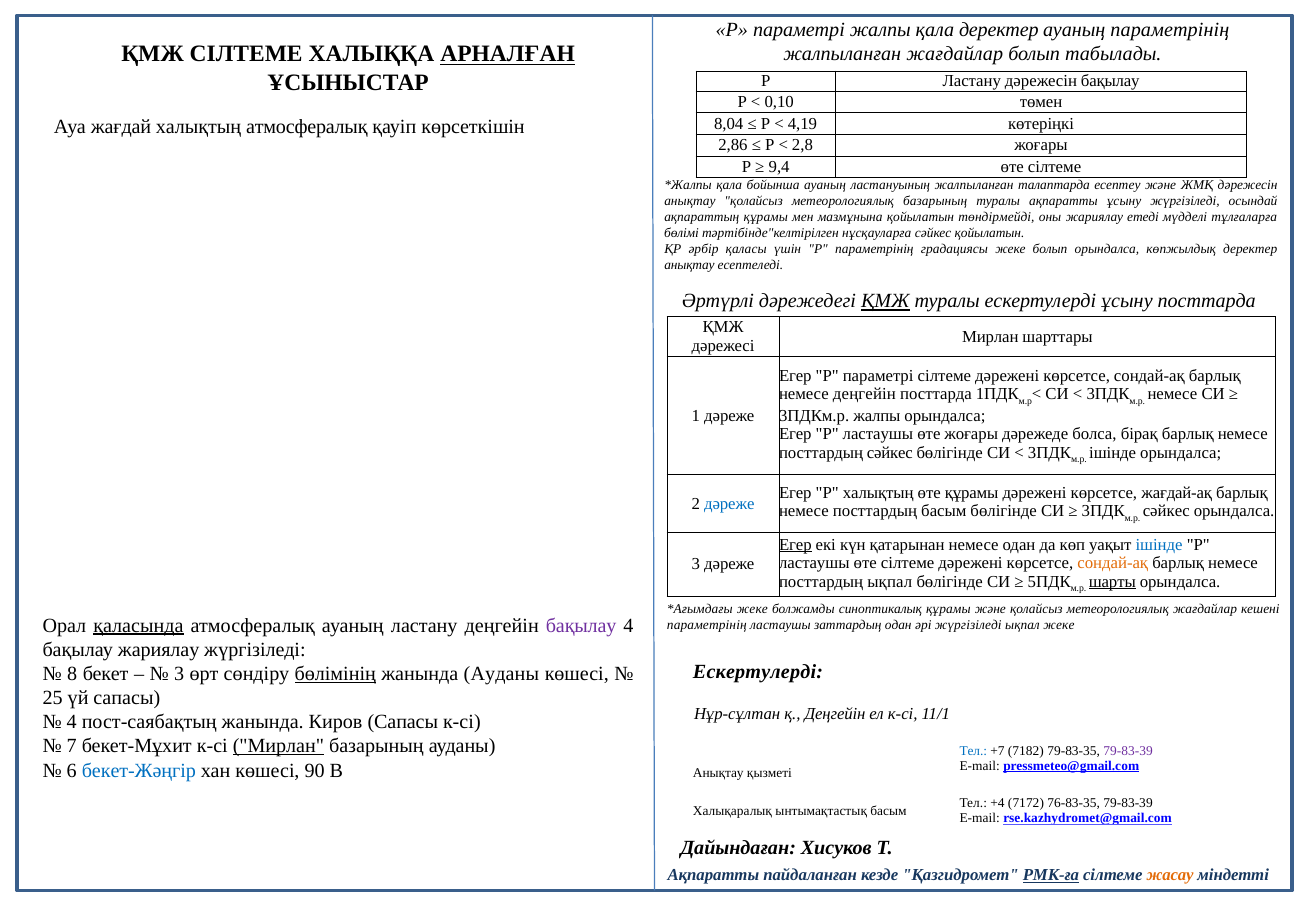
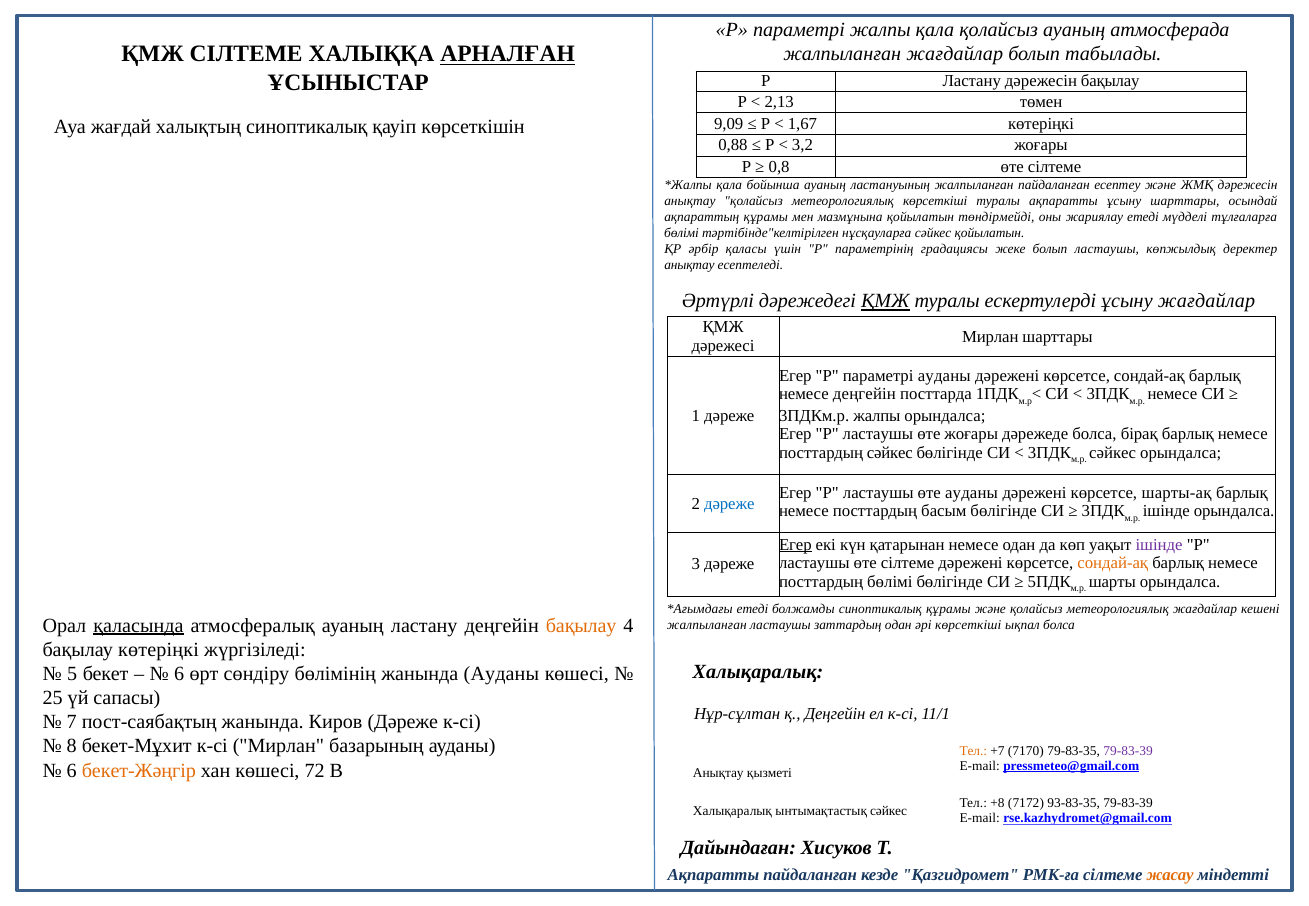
қала деректер: деректер -> қолайсыз
ауаның параметрінің: параметрінің -> атмосферада
0,10: 0,10 -> 2,13
8,04: 8,04 -> 9,09
4,19: 4,19 -> 1,67
халықтың атмосфералық: атмосфералық -> синоптикалық
2,86: 2,86 -> 0,88
2,8: 2,8 -> 3,2
9,4: 9,4 -> 0,8
жалпыланған талаптарда: талаптарда -> пайдаланған
метеорологиялық базарының: базарының -> көрсеткіші
ұсыну жүргізіледі: жүргізіледі -> шарттары
болып орындалса: орындалса -> ластаушы
ұсыну посттарда: посттарда -> жағдайлар
параметрі сілтеме: сілтеме -> ауданы
ішінде at (1113, 453): ішінде -> сәйкес
Егер Р халықтың: халықтың -> ластаушы
өте құрамы: құрамы -> ауданы
жағдай-ақ: жағдай-ақ -> шарты-ақ
сәйкес at (1166, 512): сәйкес -> ішінде
ішінде at (1159, 545) colour: blue -> purple
посттардың ықпал: ықпал -> бөлімі
шарты underline: present -> none
жеке at (752, 609): жеке -> етеді
бақылау at (581, 626) colour: purple -> orange
параметрінің at (707, 626): параметрінің -> жалпыланған
әрі жүргізіледі: жүргізіледі -> көрсеткіші
ықпал жеке: жеке -> болса
бақылау жариялау: жариялау -> көтеріңкі
Ескертулерді at (758, 672): Ескертулерді -> Халықаралық
8: 8 -> 5
3 at (179, 674): 3 -> 6
бөлімінің underline: present -> none
4 at (72, 722): 4 -> 7
Киров Сапасы: Сапасы -> Дәреже
7: 7 -> 8
Мирлан at (278, 746) underline: present -> none
Тел at (973, 751) colour: blue -> orange
7182: 7182 -> 7170
бекет-Жәңгір colour: blue -> orange
90: 90 -> 72
+4: +4 -> +8
76-83-35: 76-83-35 -> 93-83-35
ынтымақтастық басым: басым -> сәйкес
РМК-ға underline: present -> none
